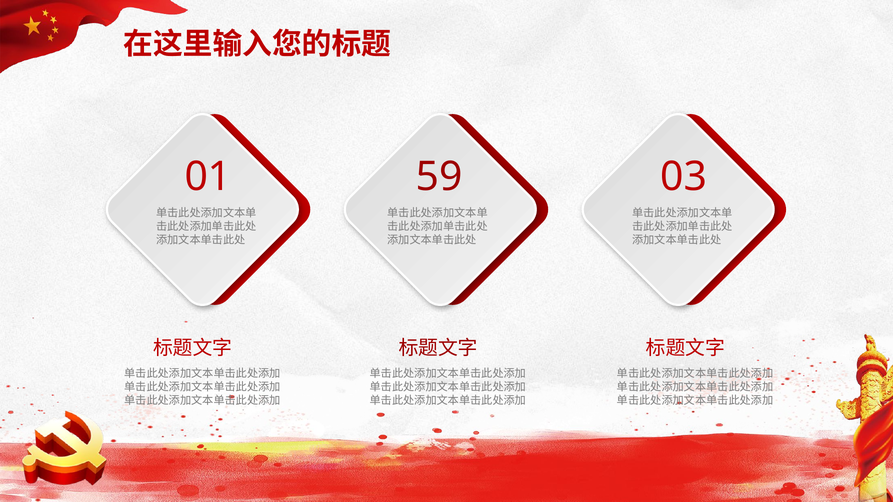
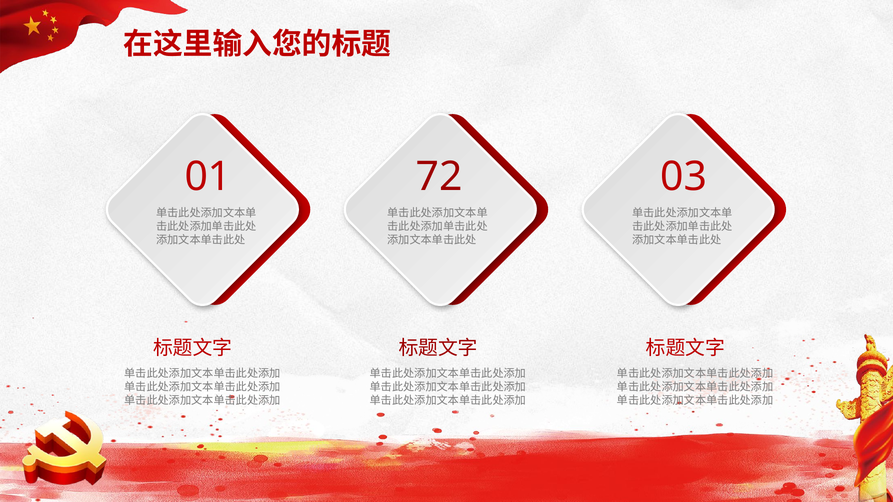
59: 59 -> 72
